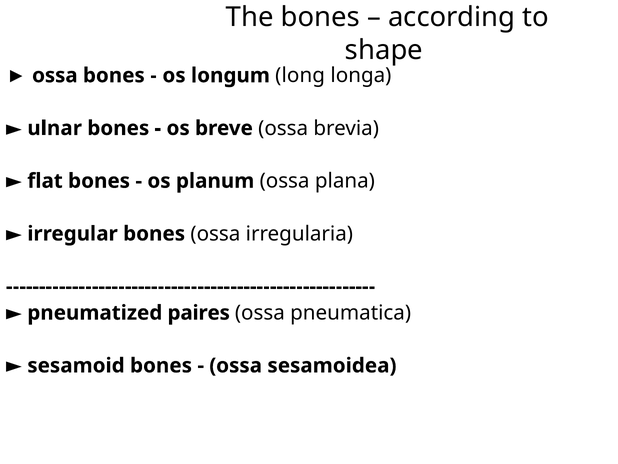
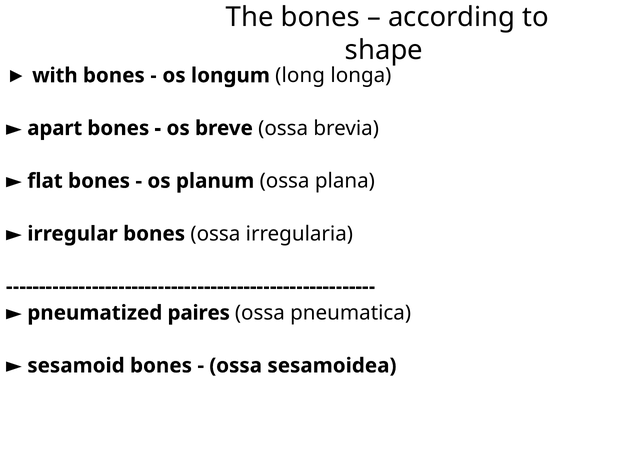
оssa at (55, 75): оssa -> with
ulnar: ulnar -> apart
